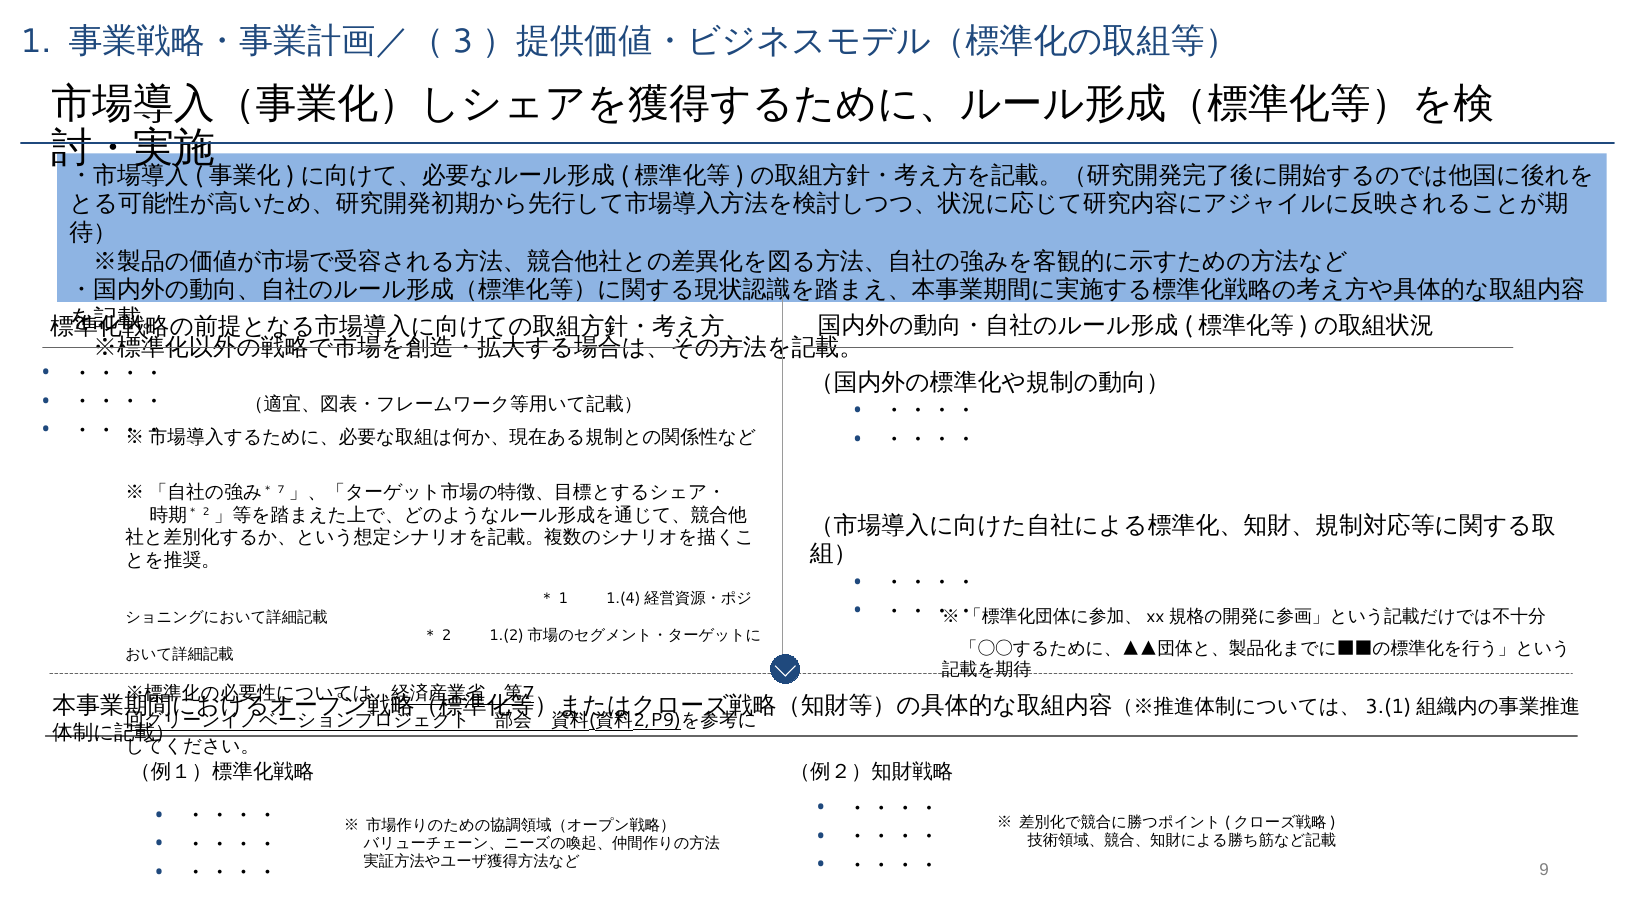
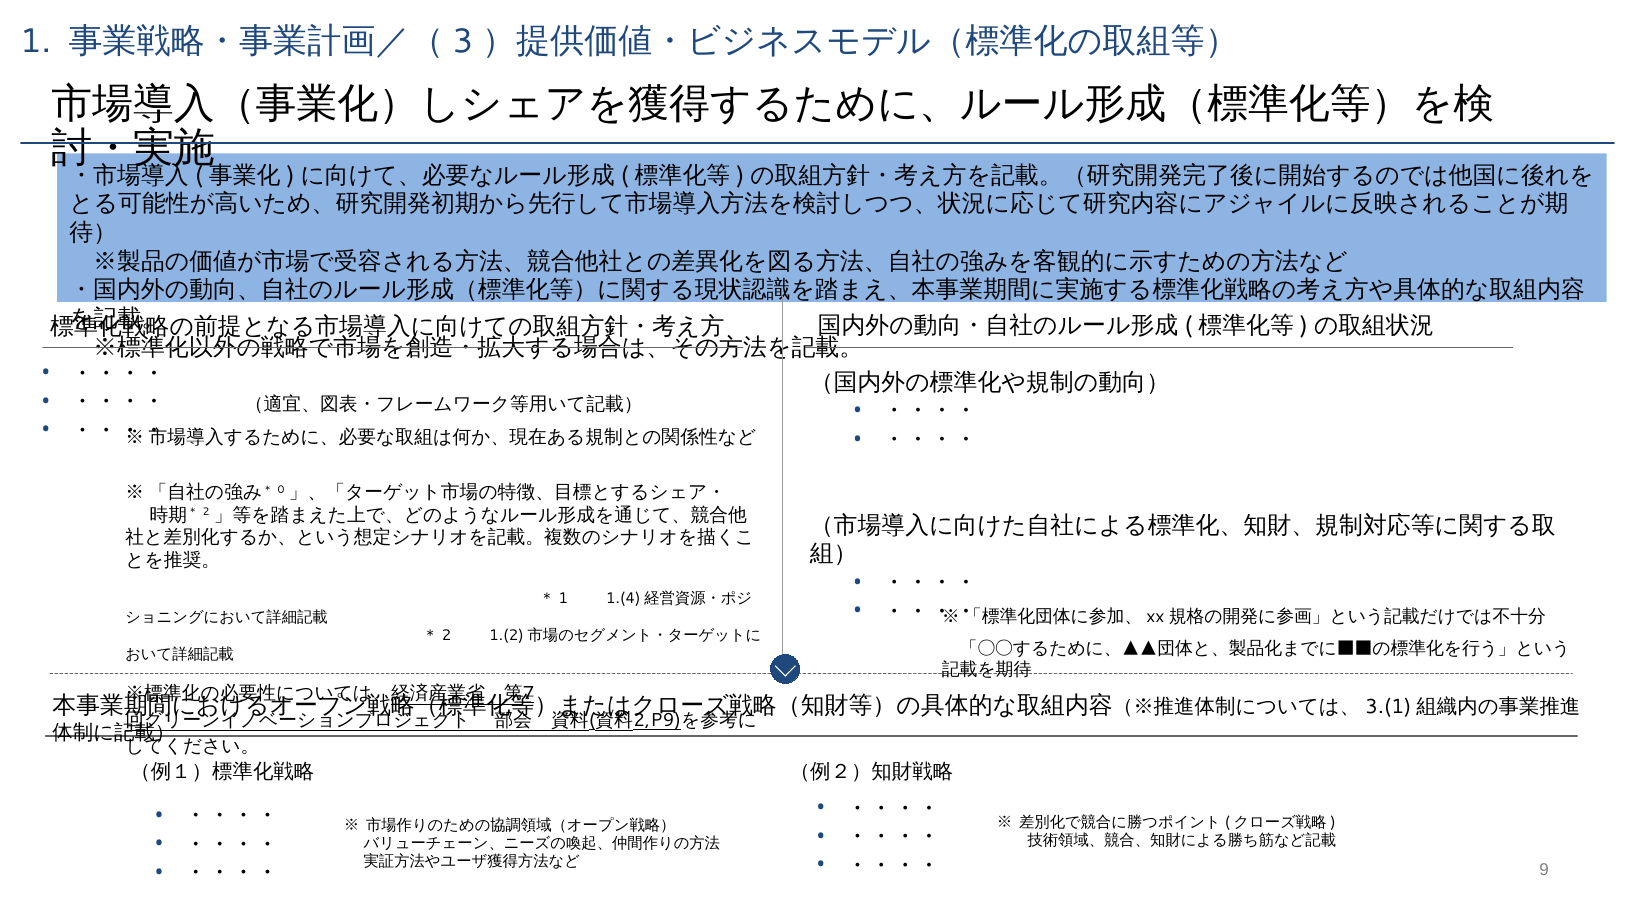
7: 7 -> 0
